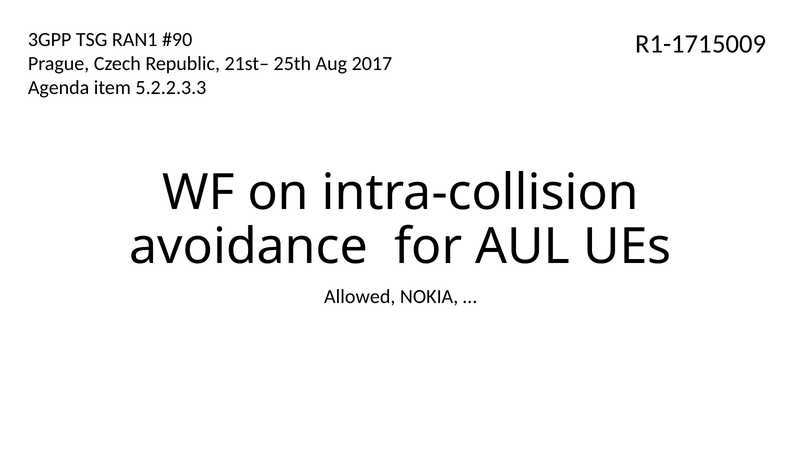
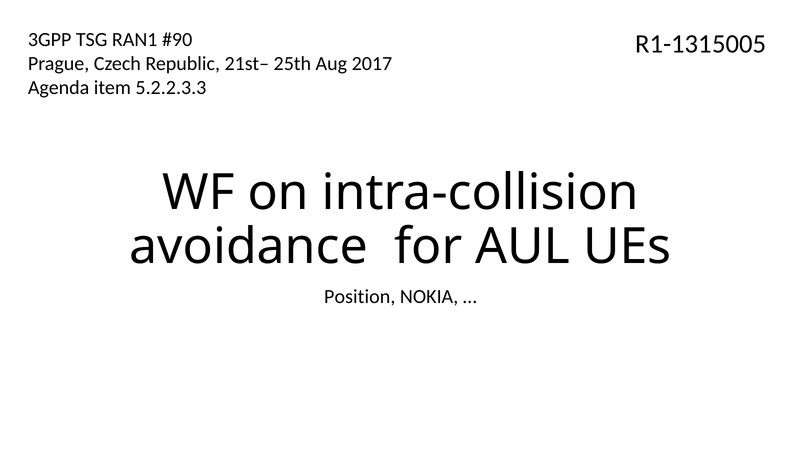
R1-1715009: R1-1715009 -> R1-1315005
Allowed: Allowed -> Position
